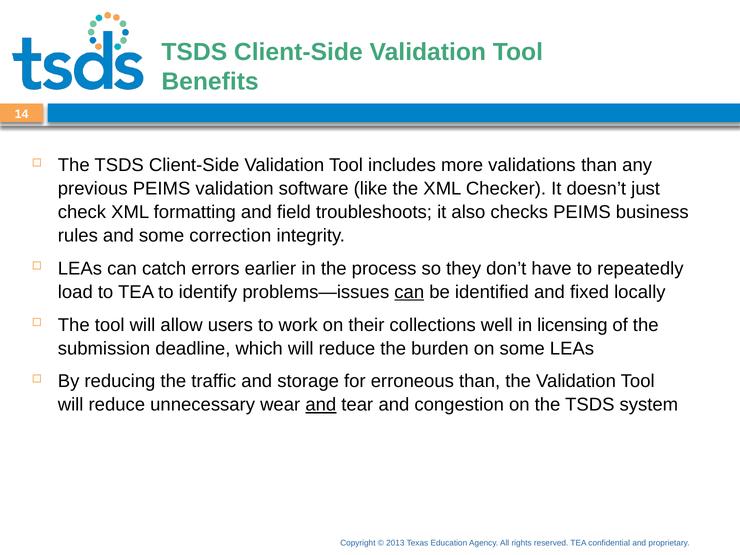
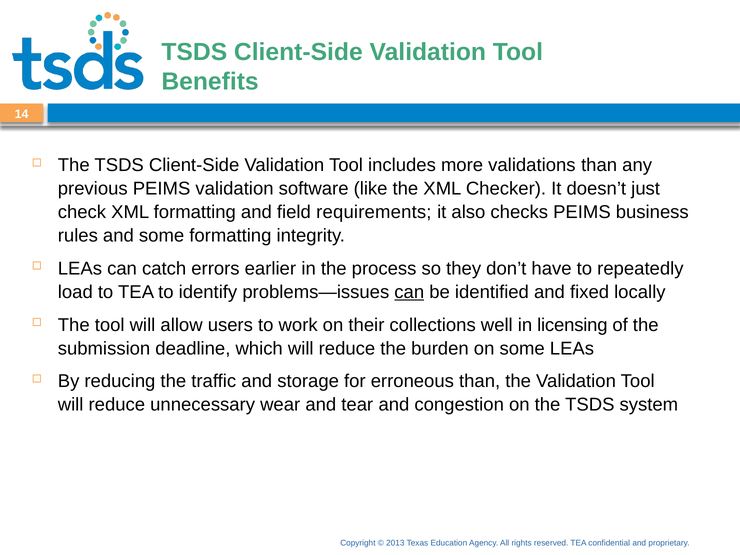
troubleshoots: troubleshoots -> requirements
some correction: correction -> formatting
and at (321, 405) underline: present -> none
